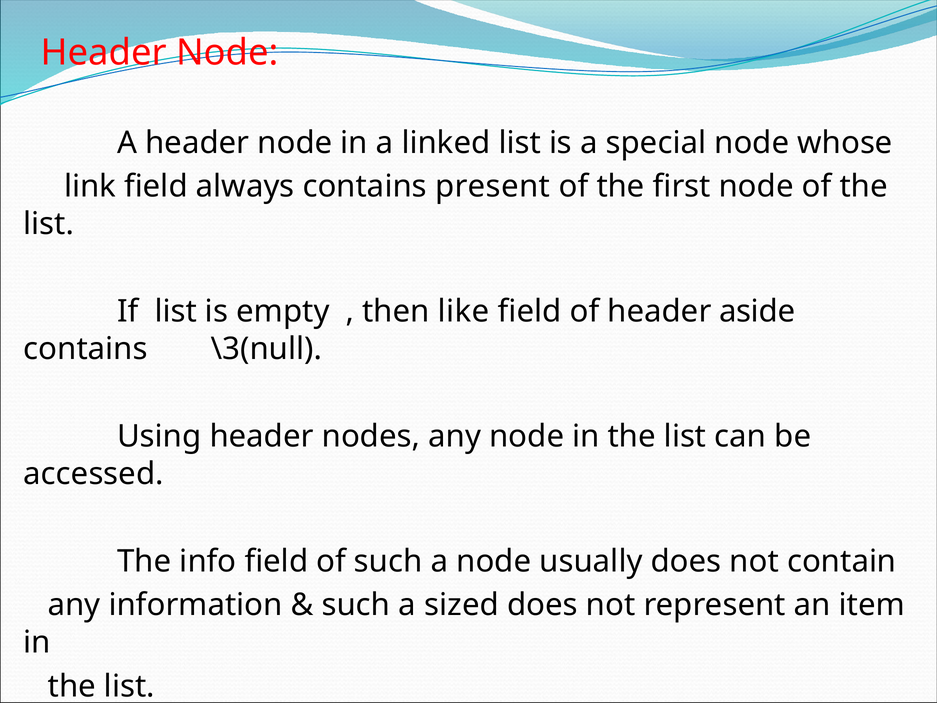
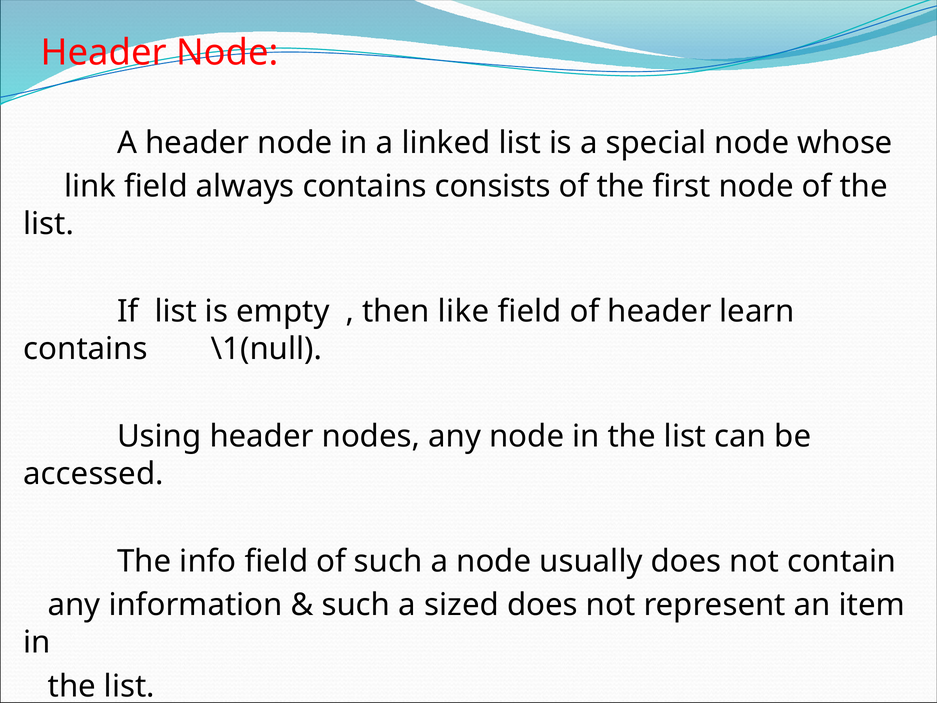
present: present -> consists
aside: aside -> learn
\3(null: \3(null -> \1(null
